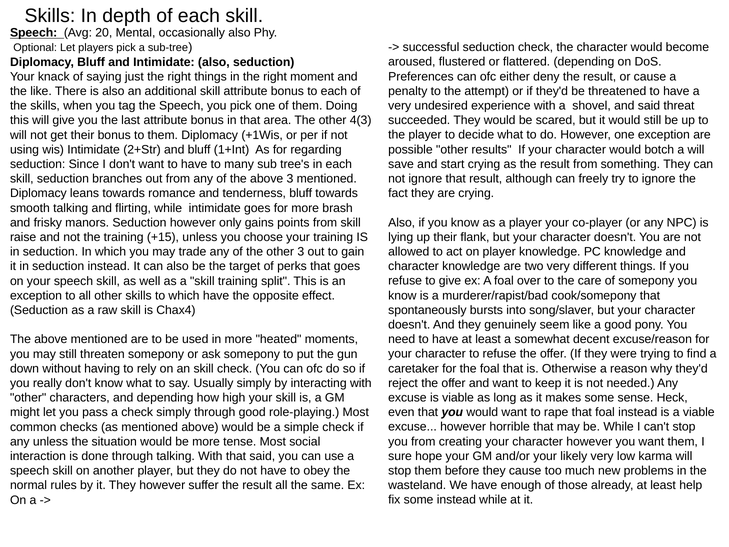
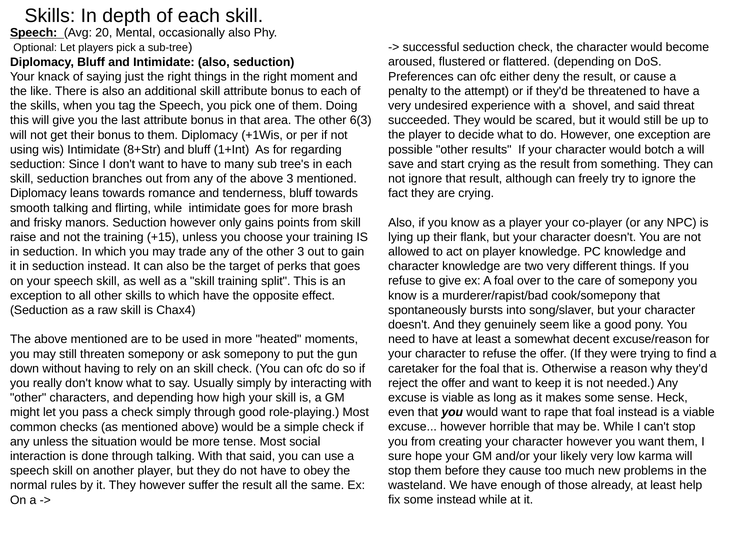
4(3: 4(3 -> 6(3
2+Str: 2+Str -> 8+Str
